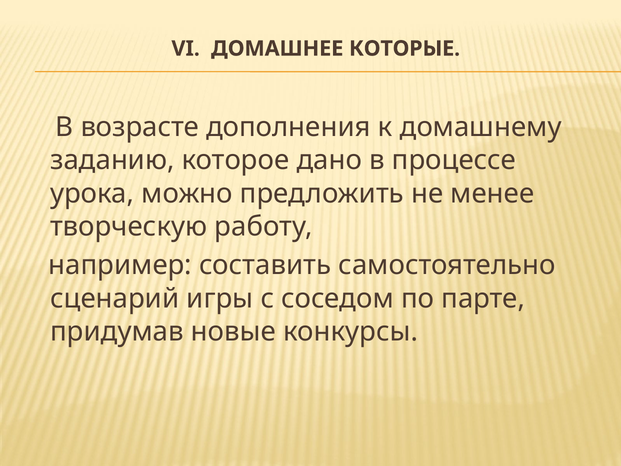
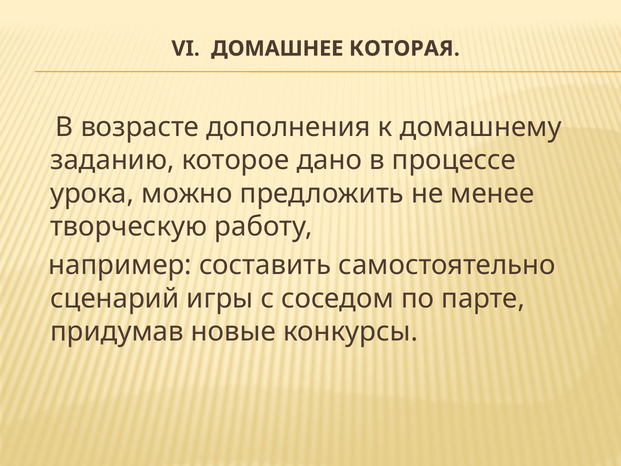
КОТОРЫЕ: КОТОРЫЕ -> КОТОРАЯ
